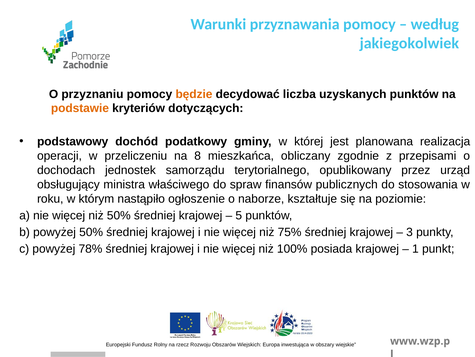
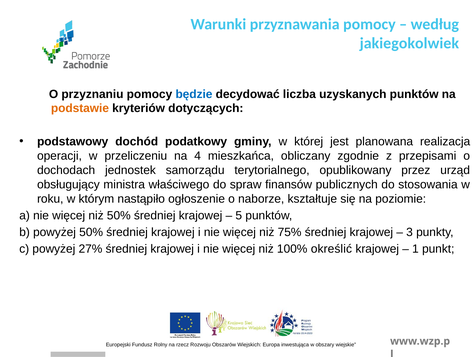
będzie colour: orange -> blue
8: 8 -> 4
78%: 78% -> 27%
posiada: posiada -> określić
